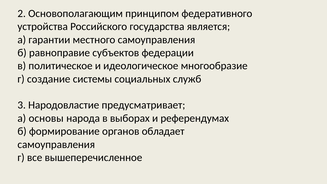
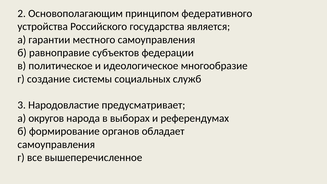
основы: основы -> округов
